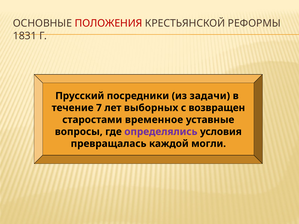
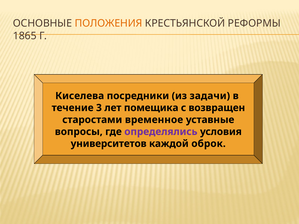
ПОЛОЖЕНИЯ colour: red -> orange
1831: 1831 -> 1865
Прусский: Прусский -> Киселева
7: 7 -> 3
выборных: выборных -> помещика
превращалась: превращалась -> университетов
могли: могли -> оброк
